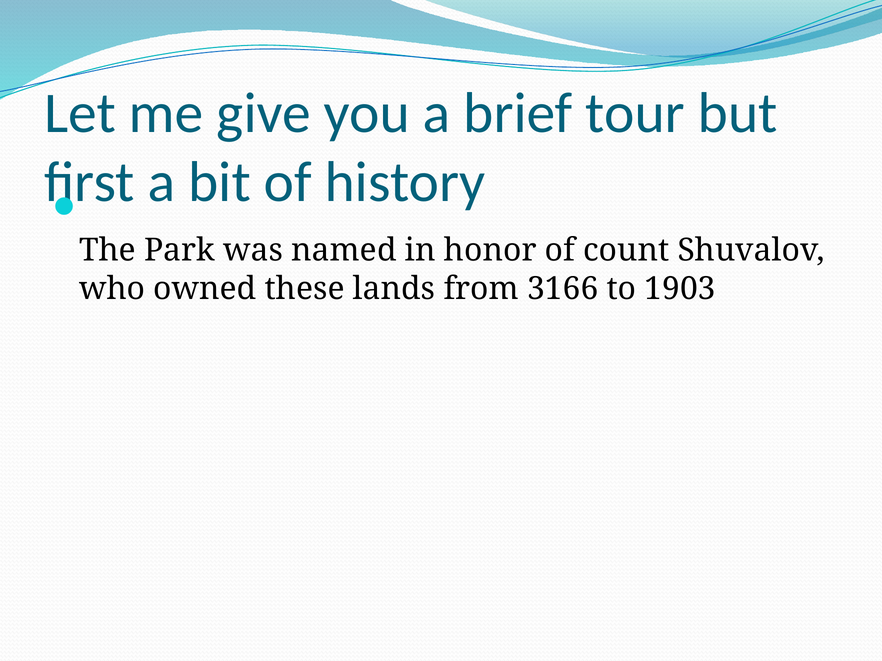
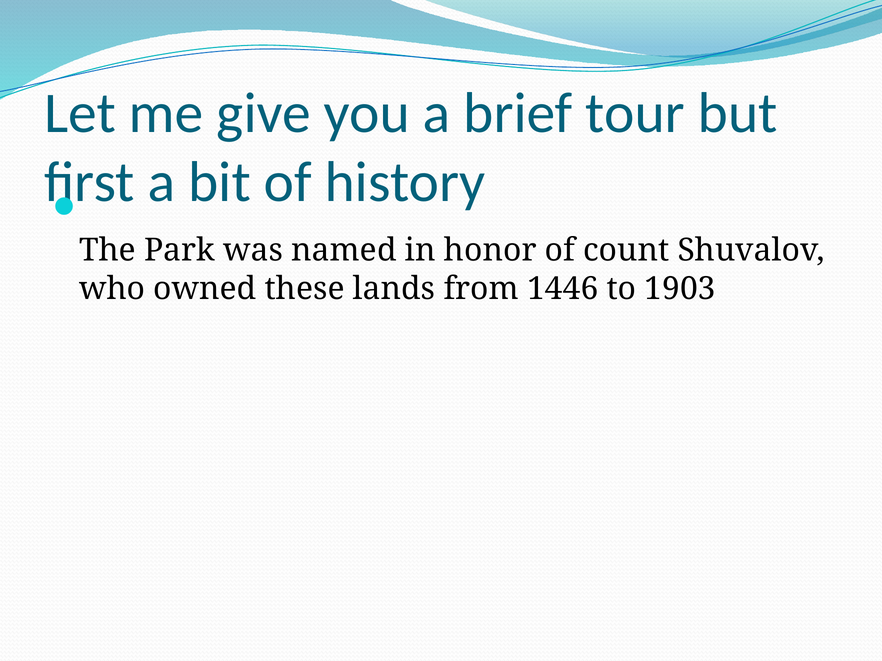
3166: 3166 -> 1446
